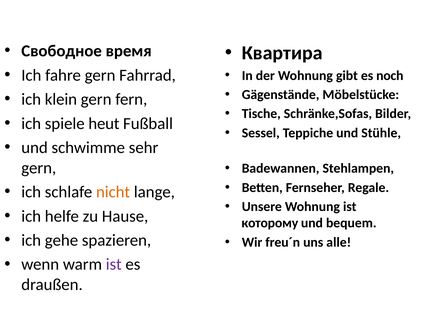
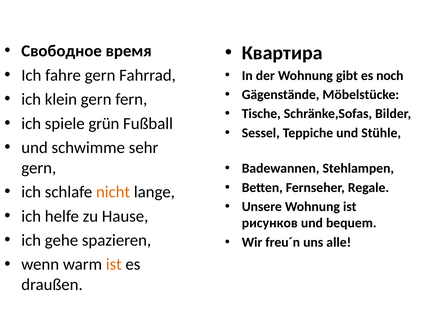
heut: heut -> grün
которому: которому -> рисунков
ist at (114, 264) colour: purple -> orange
